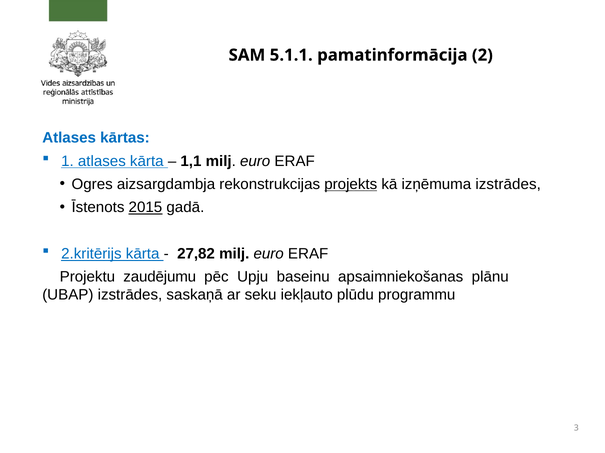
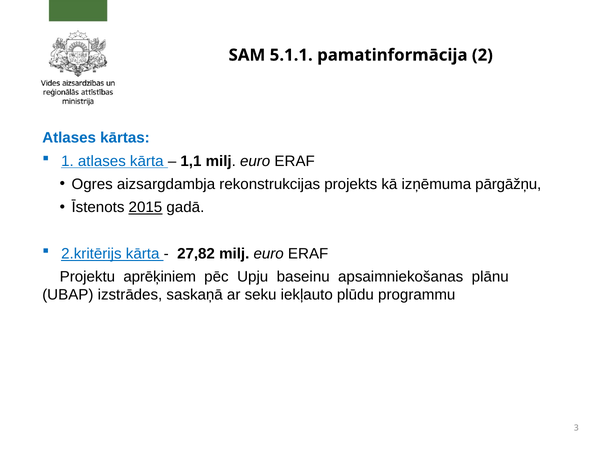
projekts underline: present -> none
izņēmuma izstrādes: izstrādes -> pārgāžņu
zaudējumu: zaudējumu -> aprēķiniem
